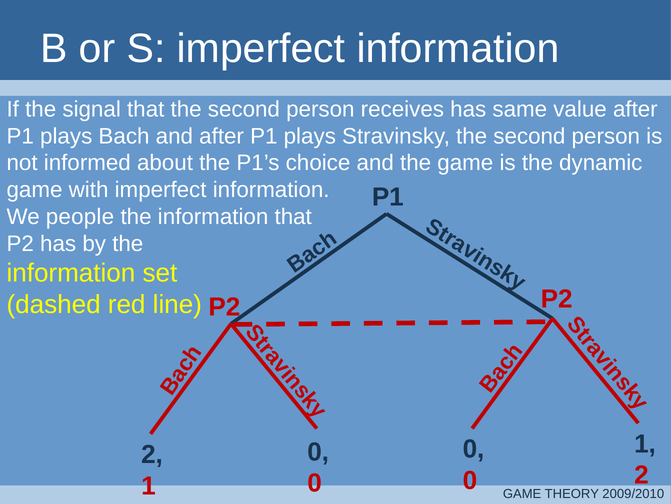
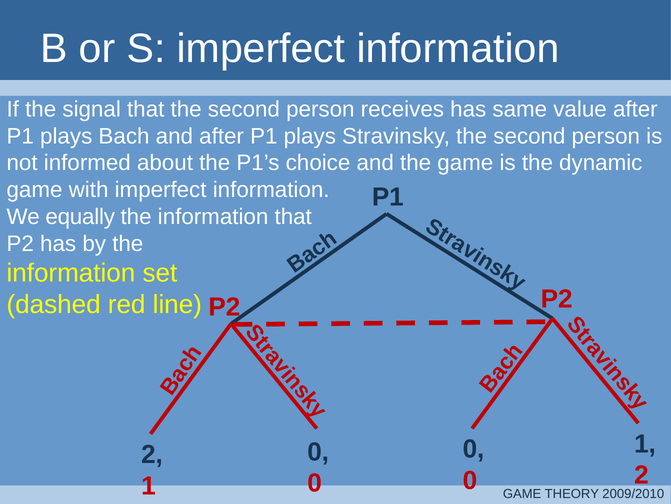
people: people -> equally
